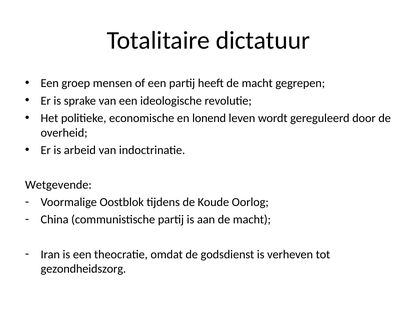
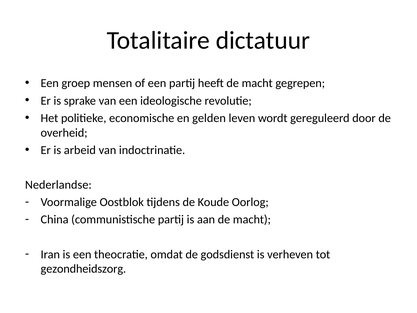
lonend: lonend -> gelden
Wetgevende: Wetgevende -> Nederlandse
